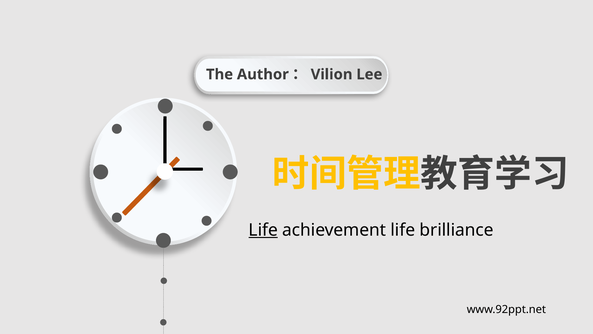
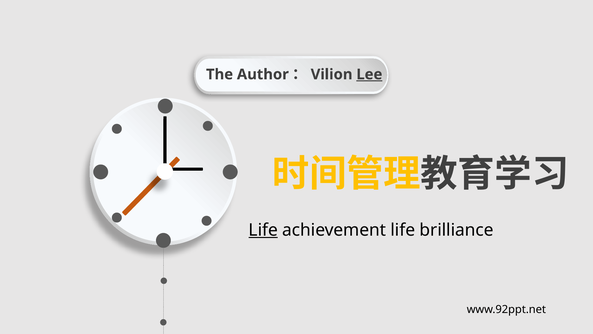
Lee underline: none -> present
